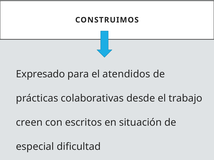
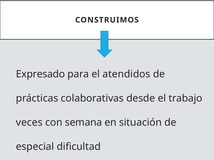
creen: creen -> veces
escritos: escritos -> semana
